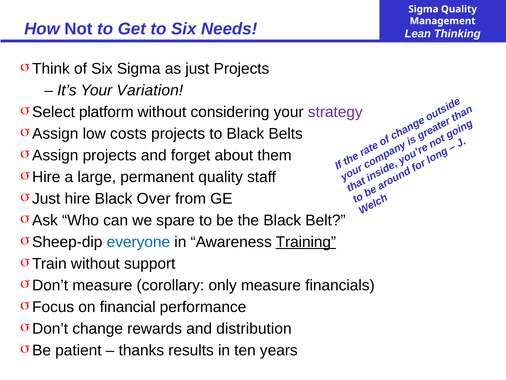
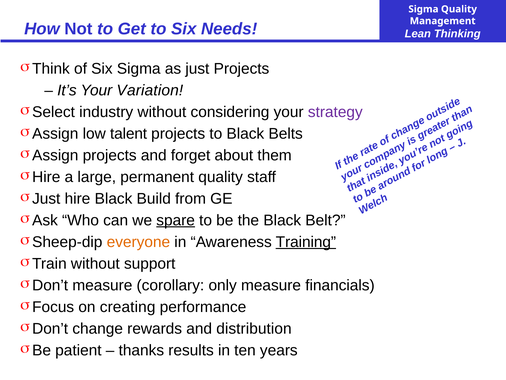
platform: platform -> industry
costs: costs -> talent
Over: Over -> Build
spare underline: none -> present
everyone colour: blue -> orange
financial: financial -> creating
